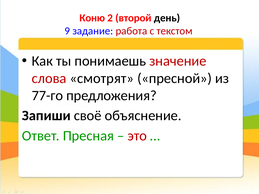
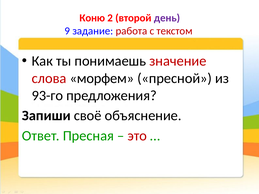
день colour: black -> purple
смотрят: смотрят -> морфем
77-го: 77-го -> 93-го
